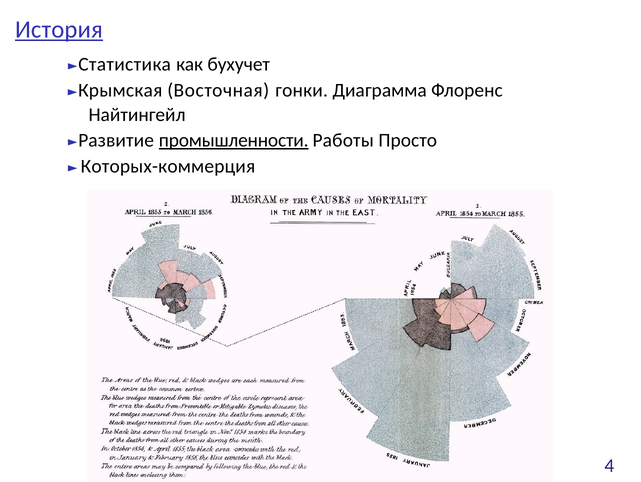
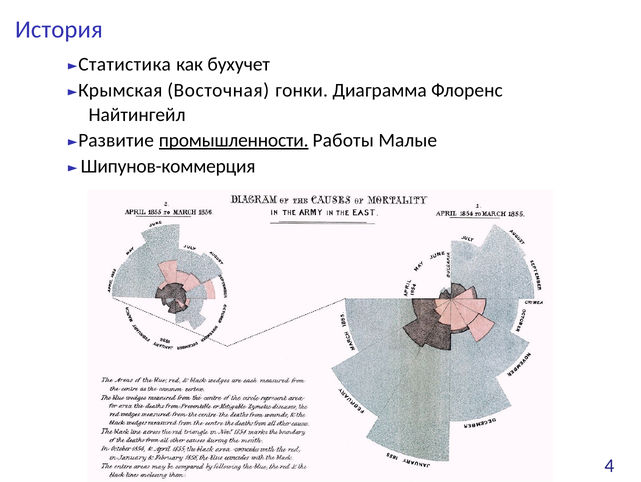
История underline: present -> none
Просто: Просто -> Малые
Которых-коммерция: Которых-коммерция -> Шипунов-коммерция
